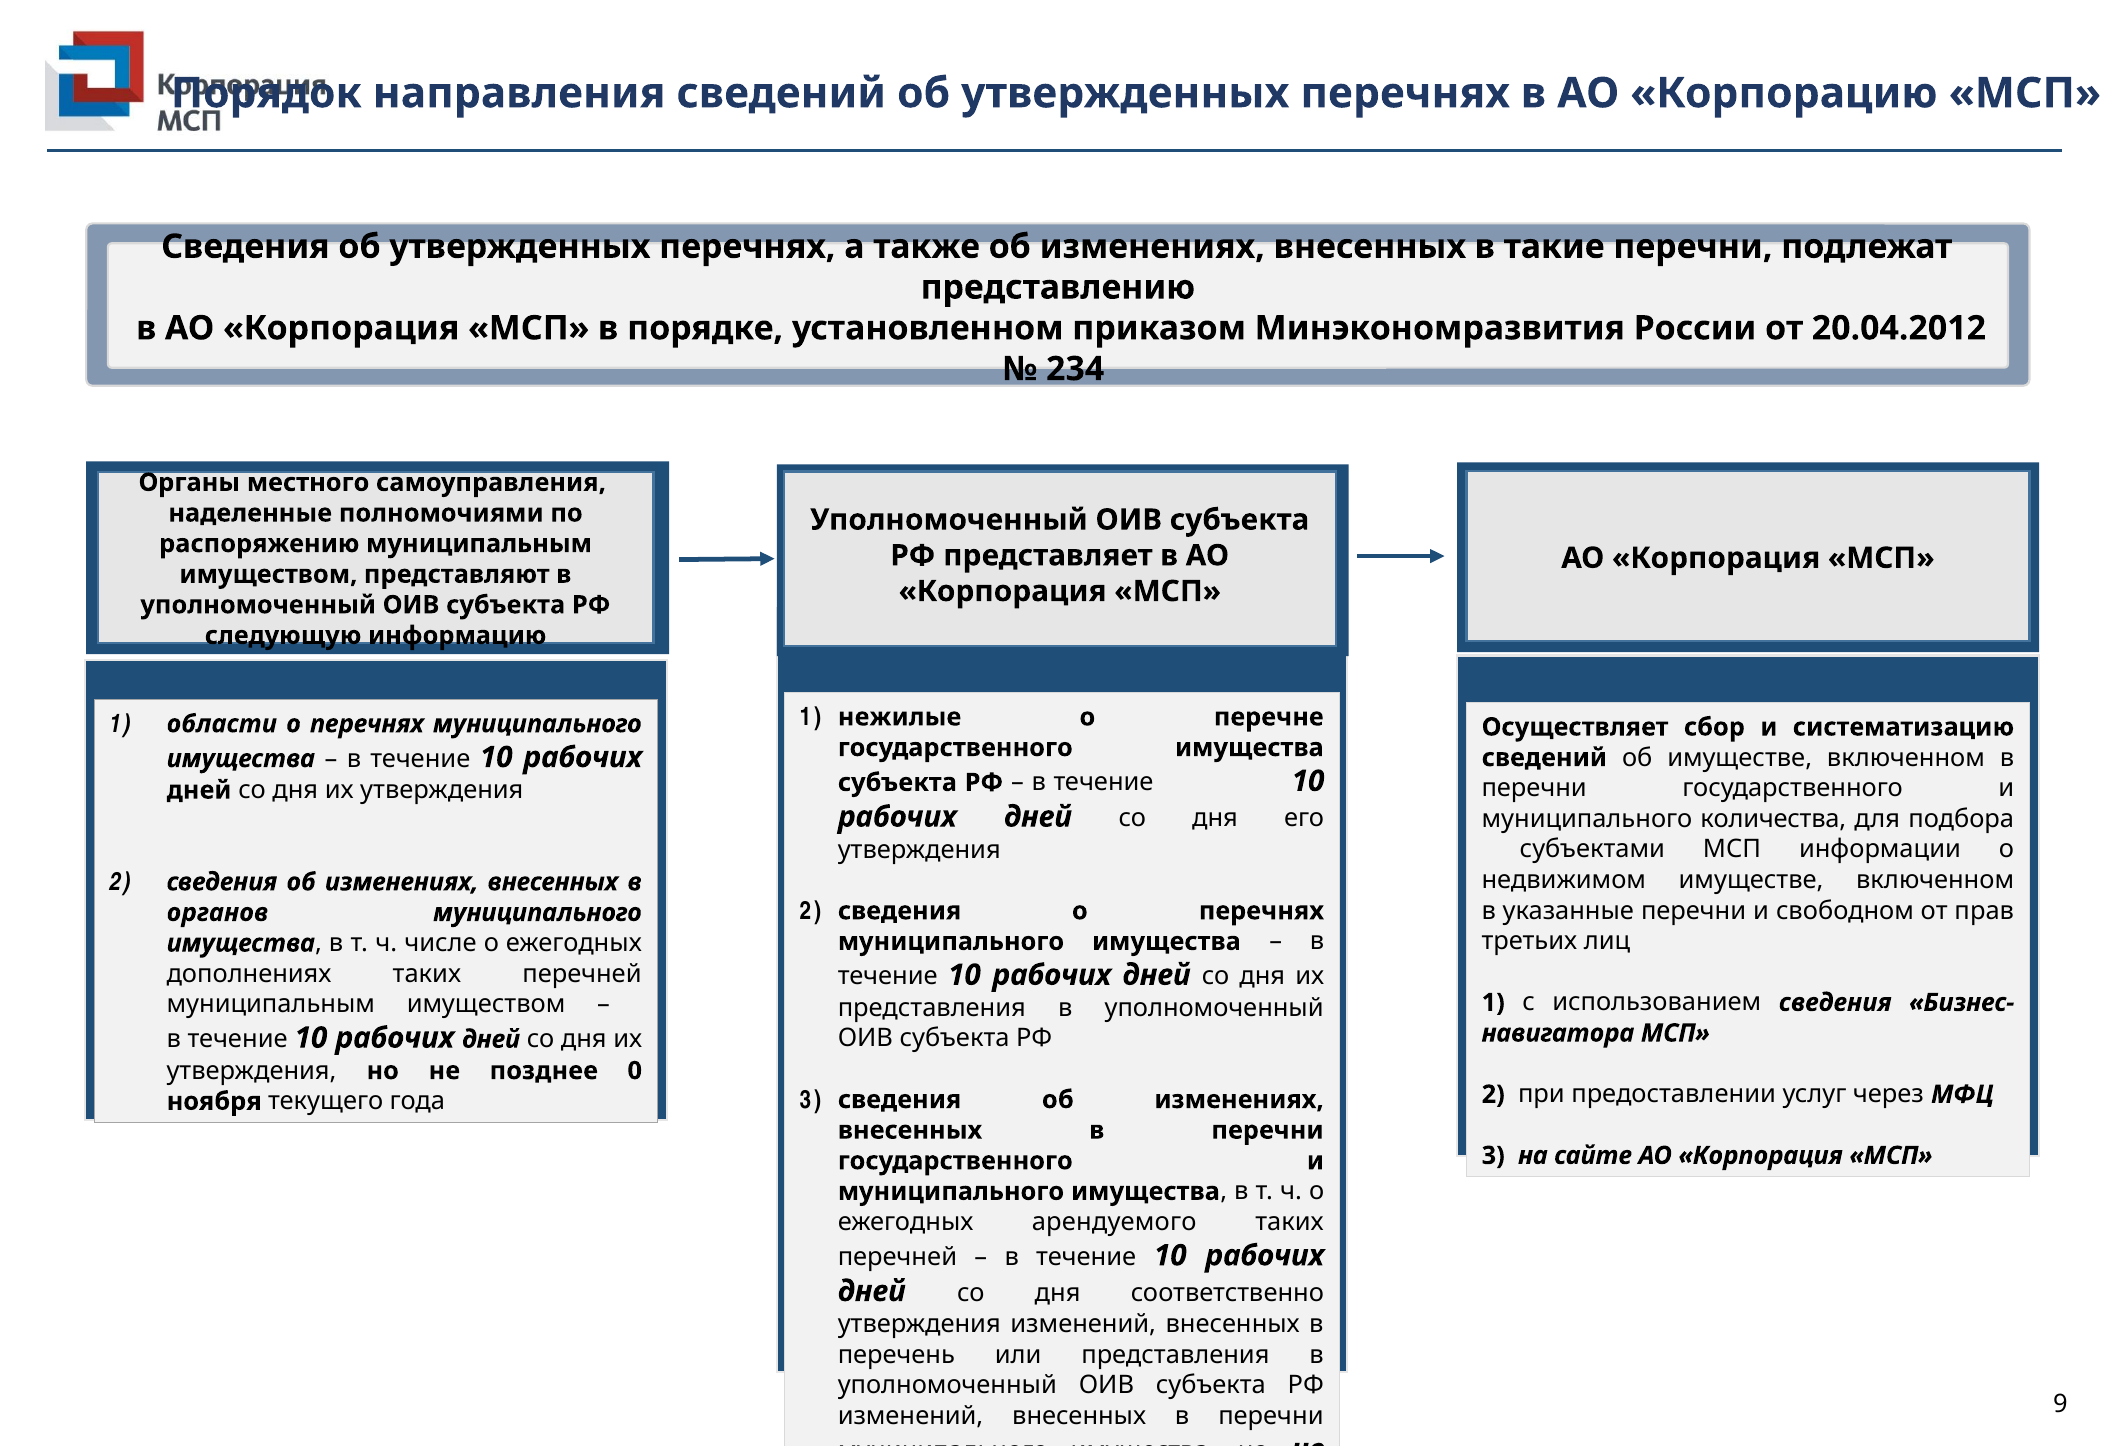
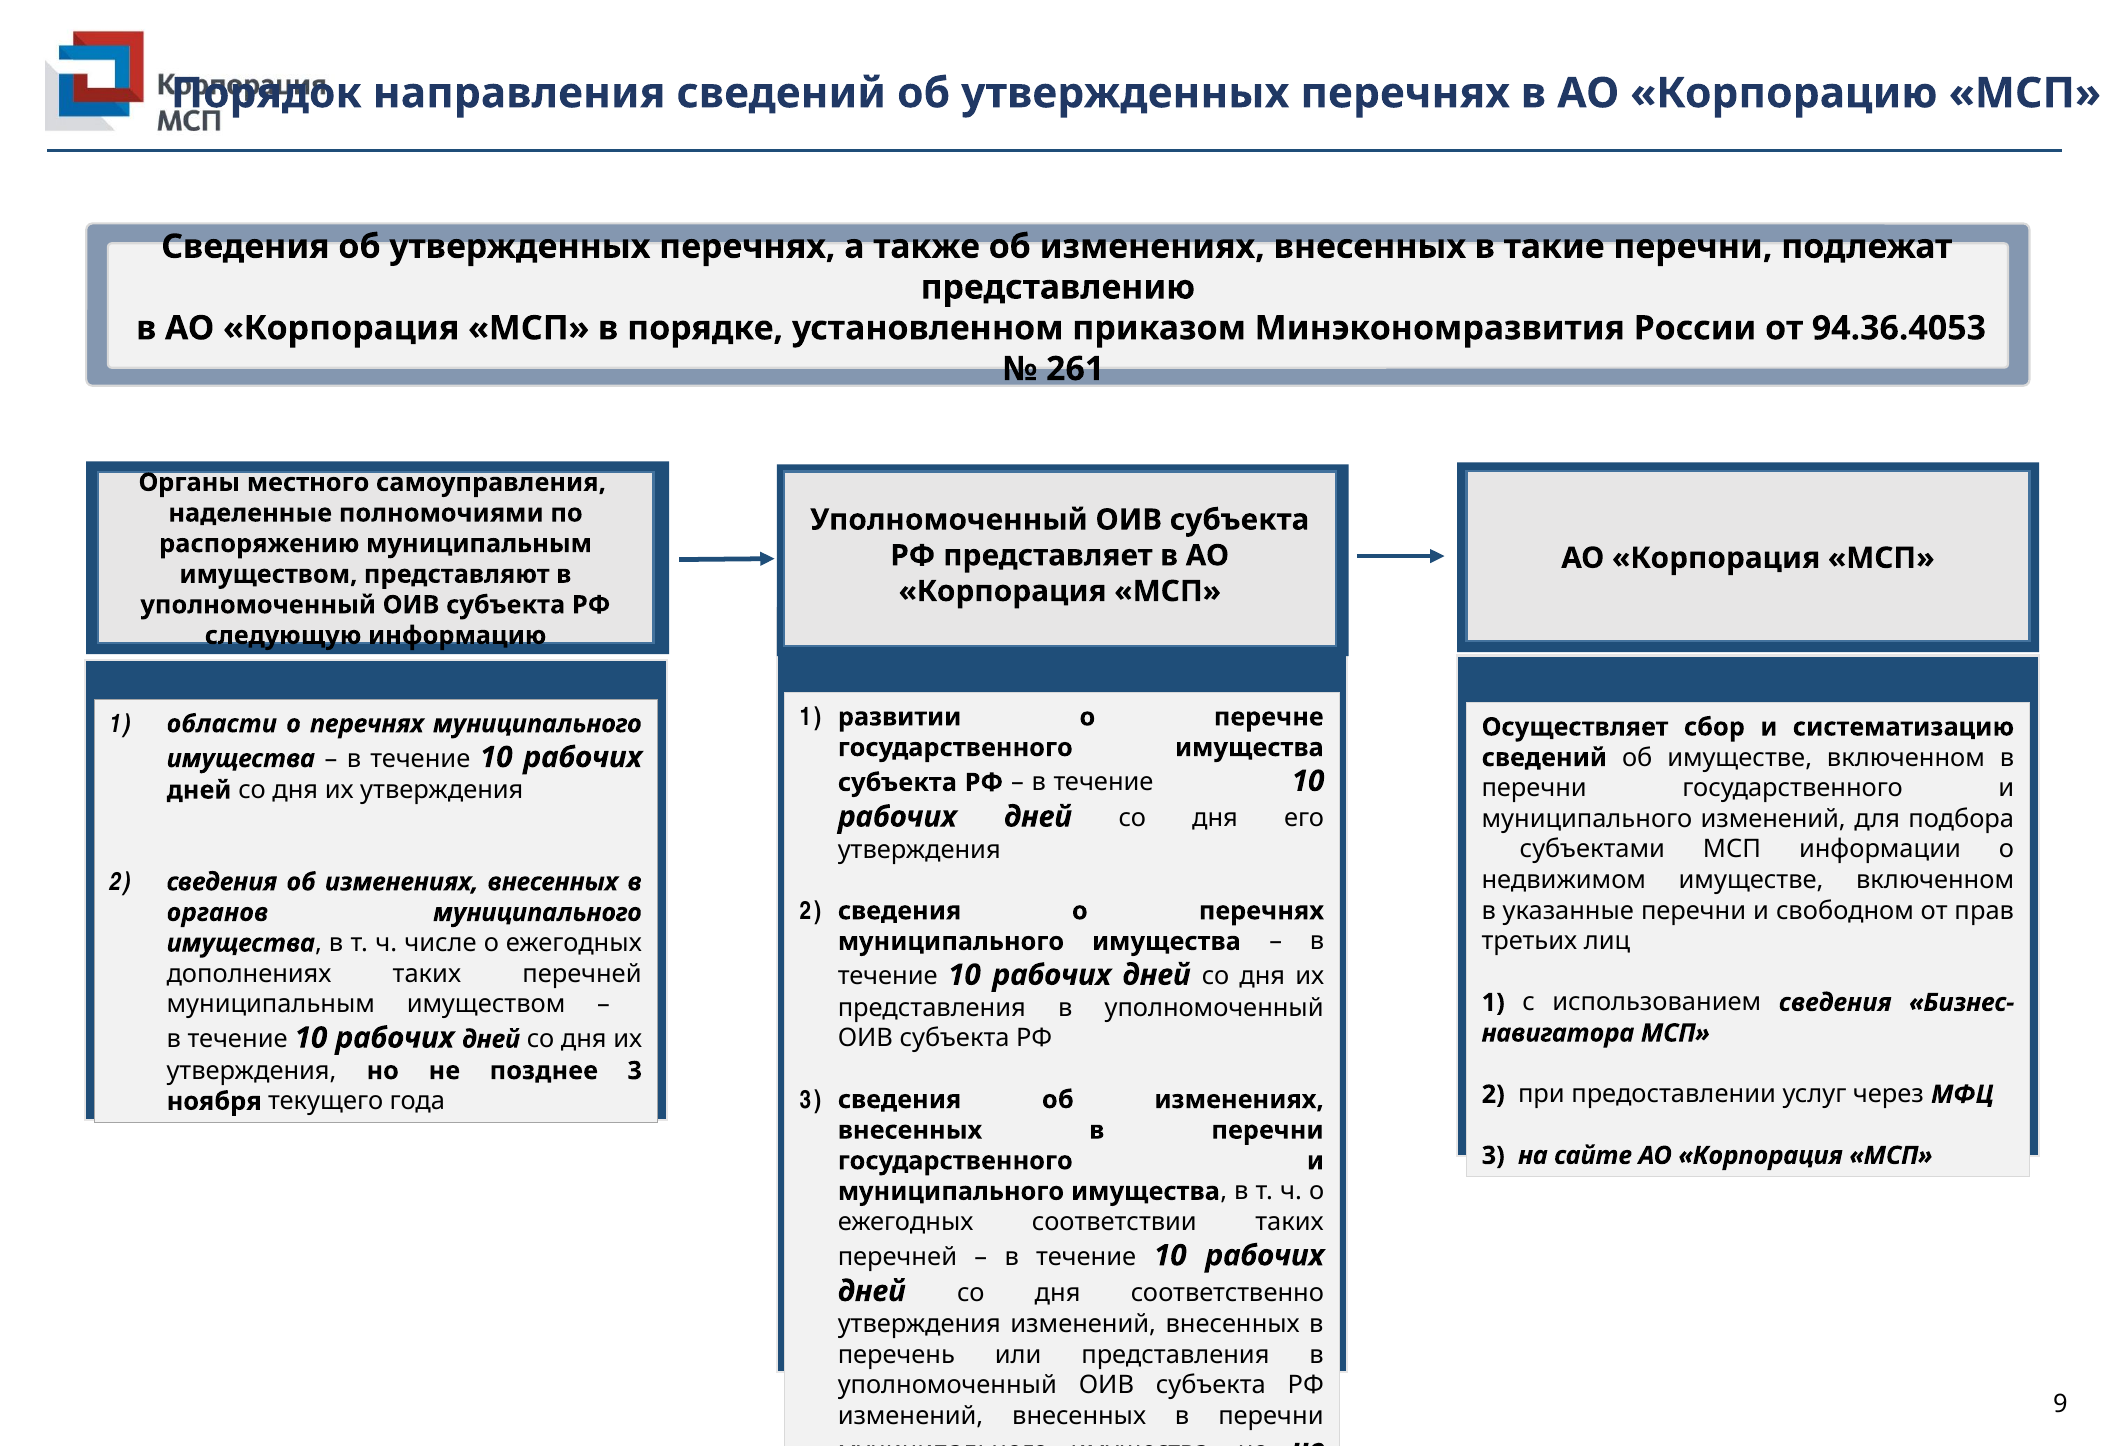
20.04.2012: 20.04.2012 -> 94.36.4053
234: 234 -> 261
нежилые: нежилые -> развитии
муниципального количества: количества -> изменений
позднее 0: 0 -> 3
арендуемого: арендуемого -> соответствии
